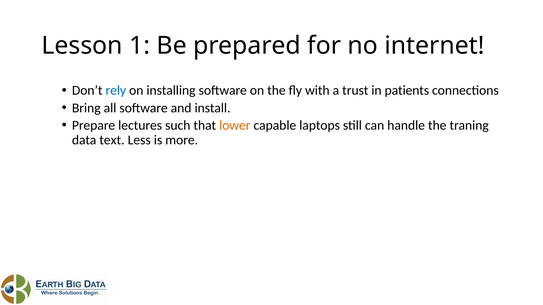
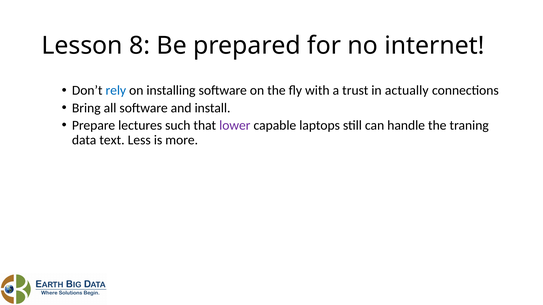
1: 1 -> 8
patients: patients -> actually
lower colour: orange -> purple
